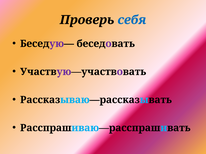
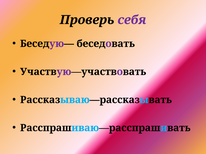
себя colour: blue -> purple
